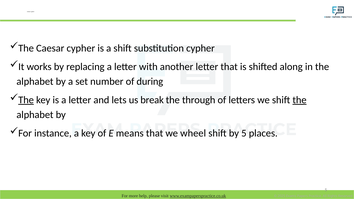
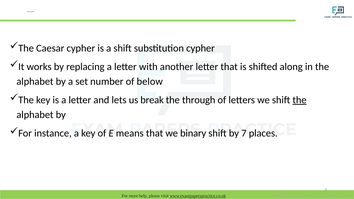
during: during -> below
The at (26, 100) underline: present -> none
wheel: wheel -> binary
by 5: 5 -> 7
